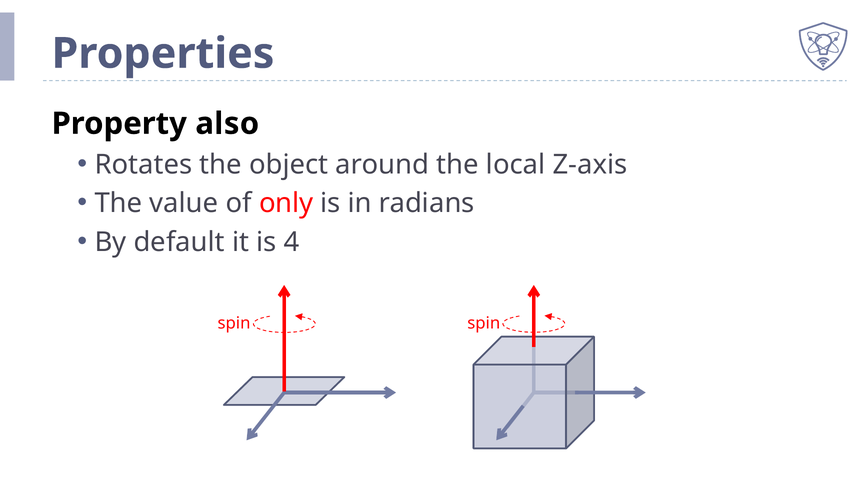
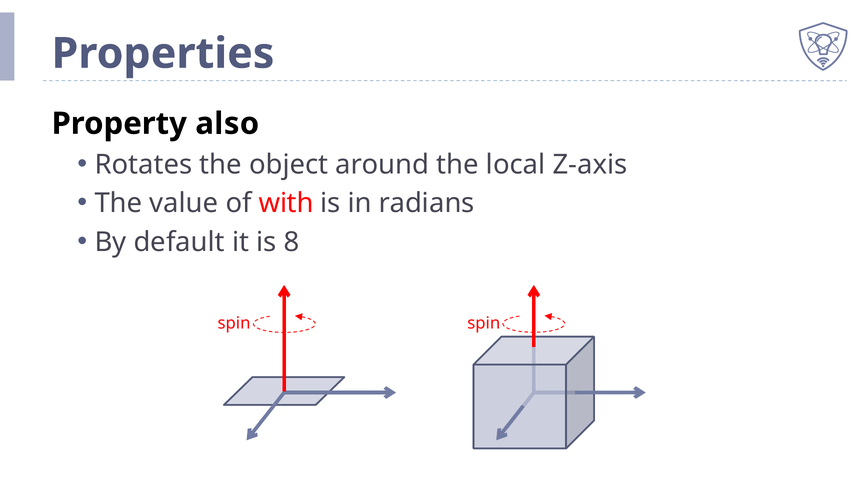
only: only -> with
4: 4 -> 8
